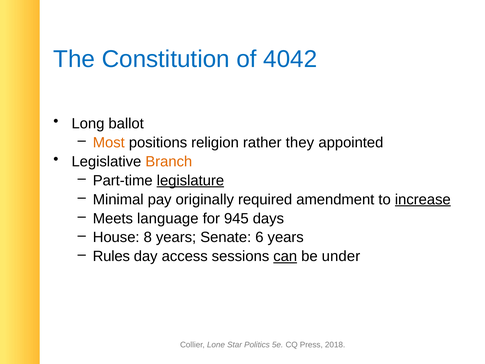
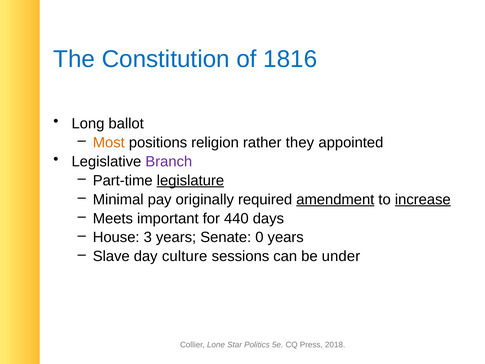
4042: 4042 -> 1816
Branch colour: orange -> purple
amendment underline: none -> present
language: language -> important
945: 945 -> 440
8: 8 -> 3
6: 6 -> 0
Rules: Rules -> Slave
access: access -> culture
can underline: present -> none
